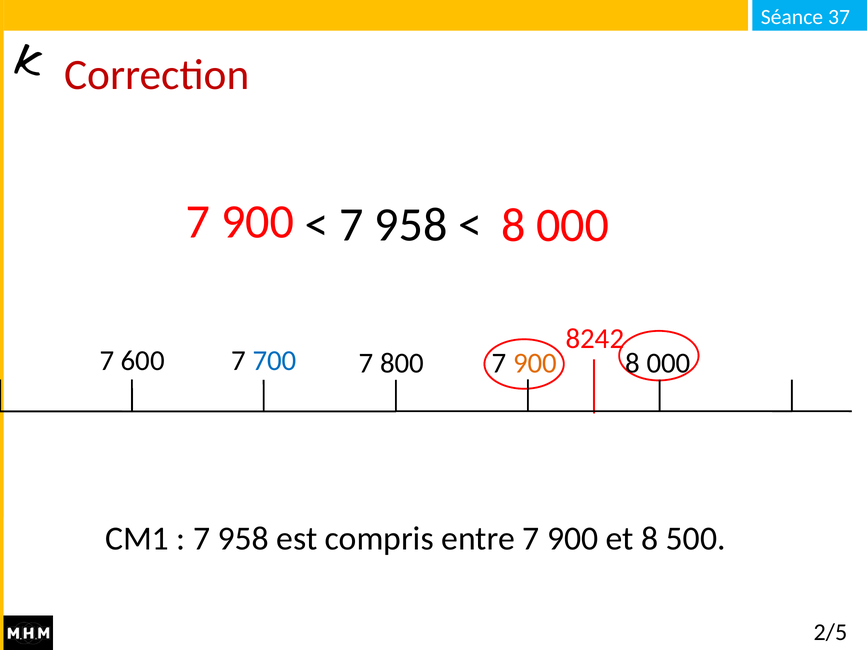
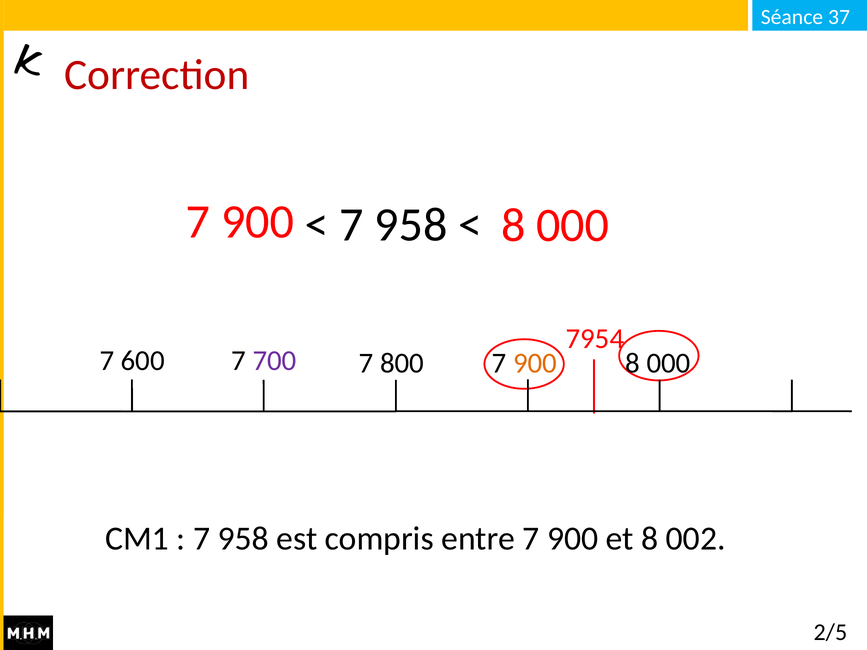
8242: 8242 -> 7954
700 colour: blue -> purple
500: 500 -> 002
